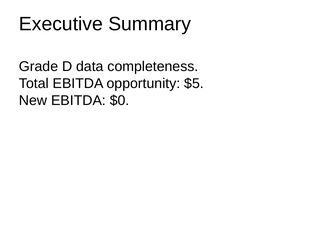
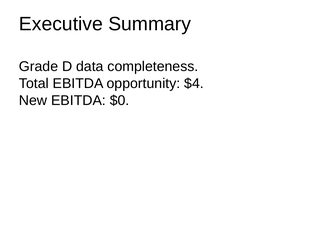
$5: $5 -> $4
